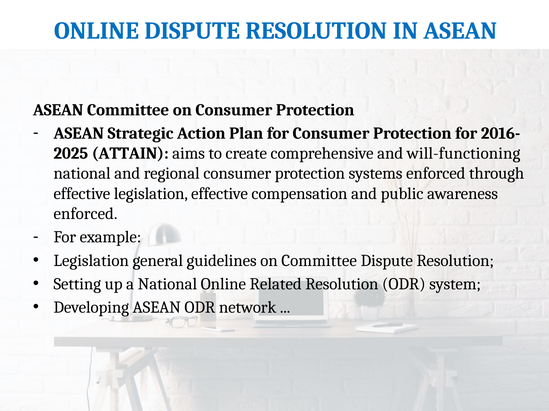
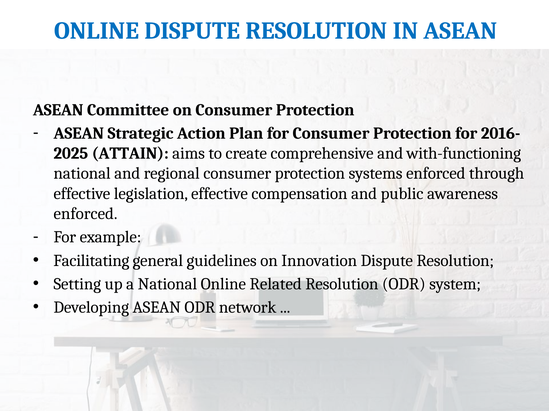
will-functioning: will-functioning -> with-functioning
Legislation at (91, 261): Legislation -> Facilitating
on Committee: Committee -> Innovation
